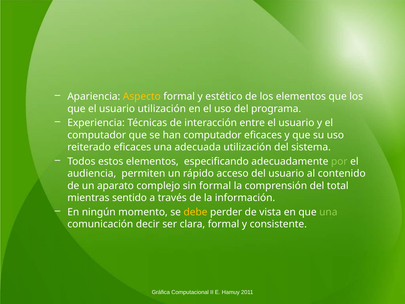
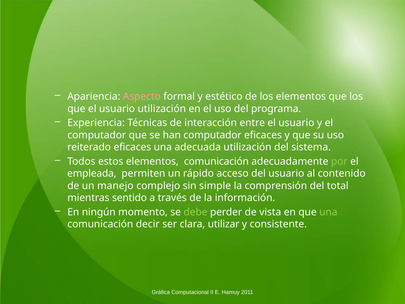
Aspecto colour: yellow -> pink
elementos especificando: especificando -> comunicación
audiencia: audiencia -> empleada
aparato: aparato -> manejo
sin formal: formal -> simple
debe colour: yellow -> light green
clara formal: formal -> utilizar
